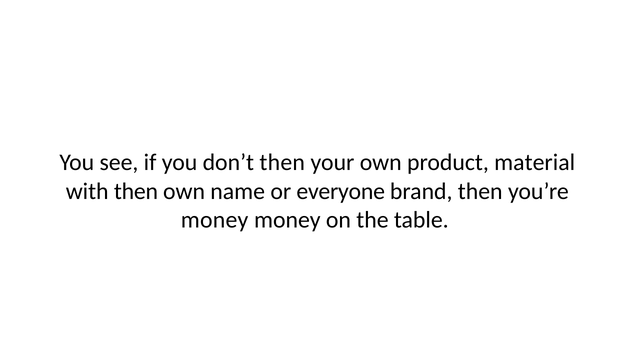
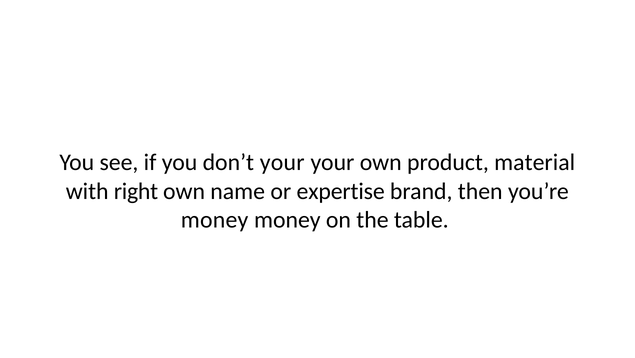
don’t then: then -> your
with then: then -> right
everyone: everyone -> expertise
